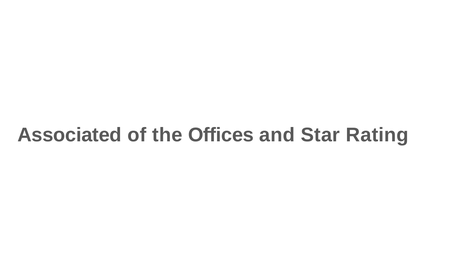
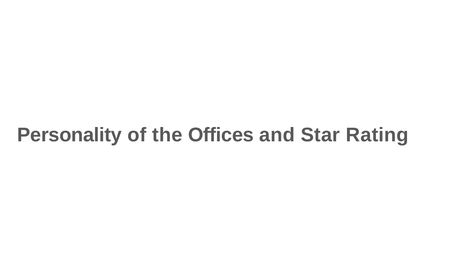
Associated: Associated -> Personality
